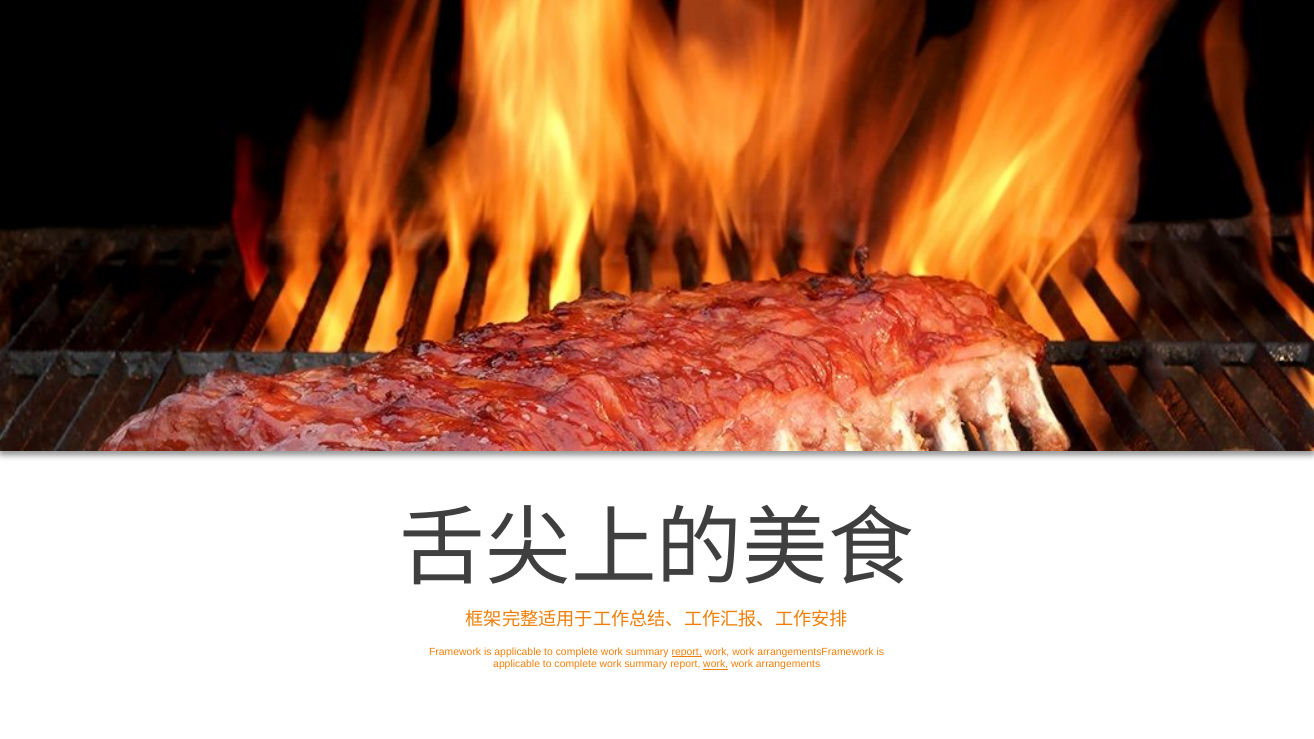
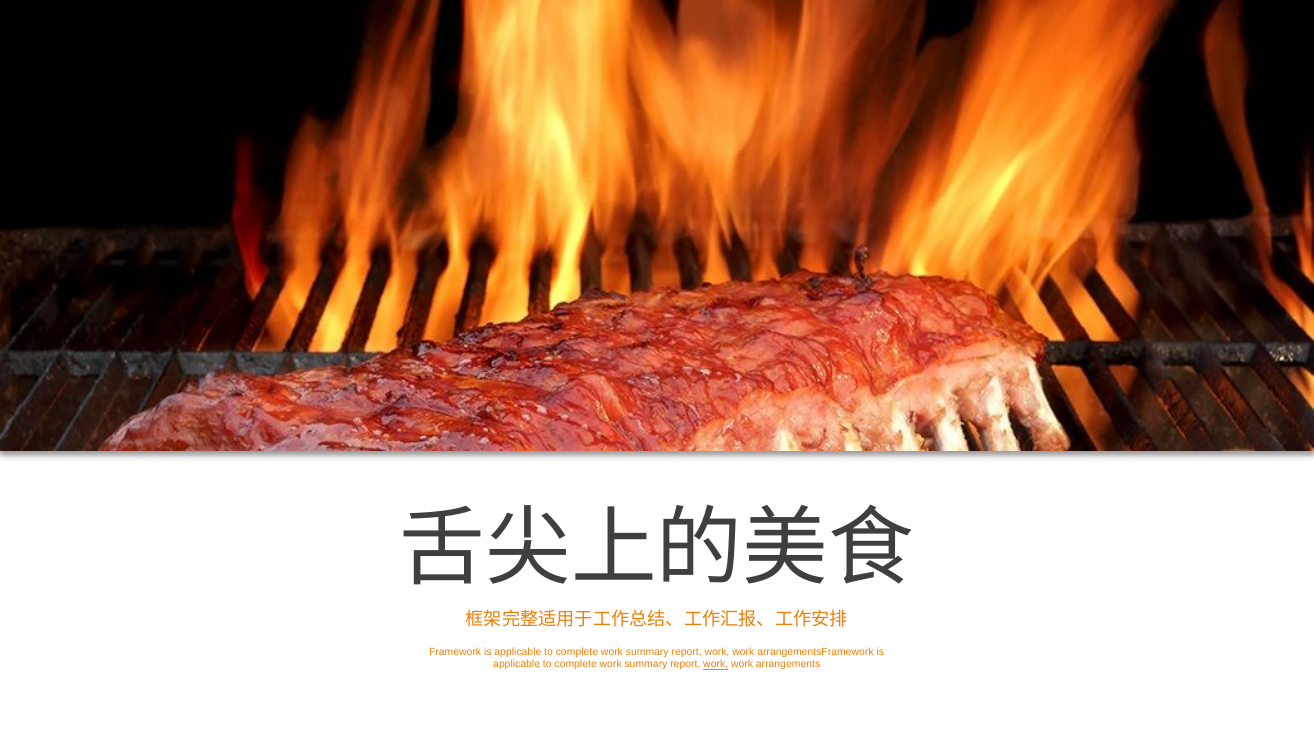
report at (687, 652) underline: present -> none
